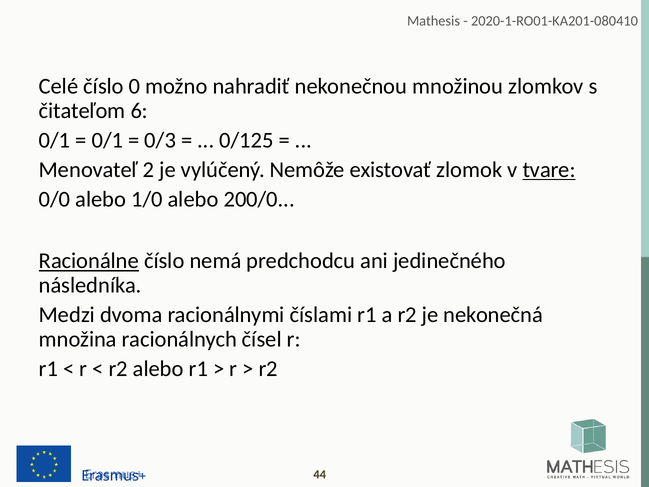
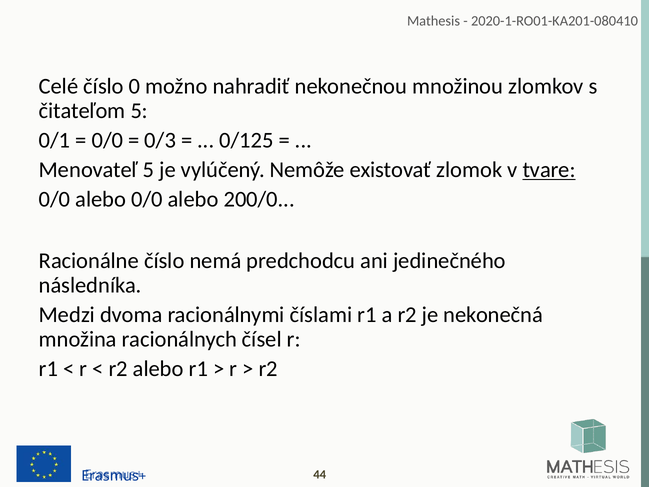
čitateľom 6: 6 -> 5
0/1 at (107, 140): 0/1 -> 0/0
Menovateľ 2: 2 -> 5
alebo 1/0: 1/0 -> 0/0
Racionálne underline: present -> none
